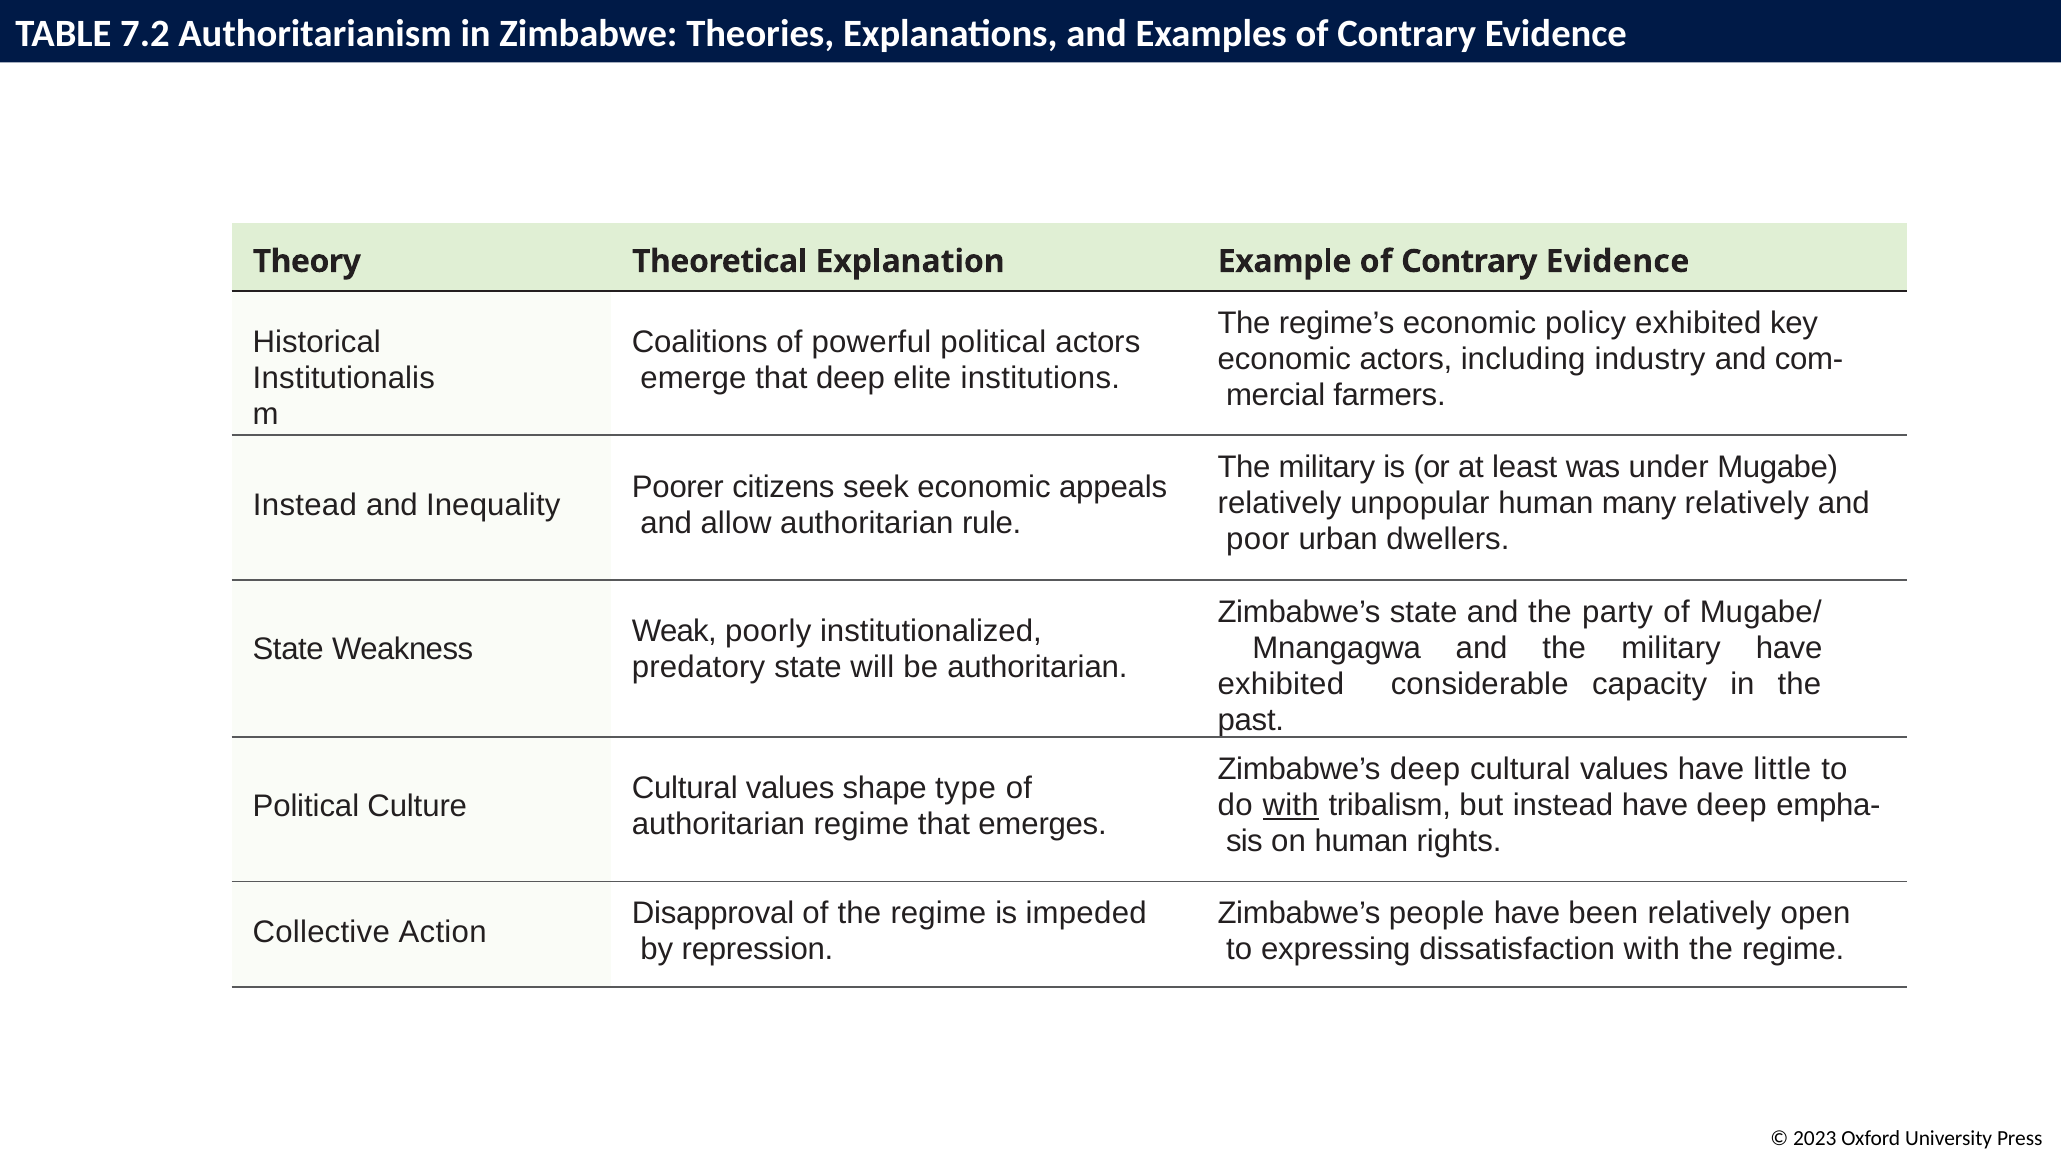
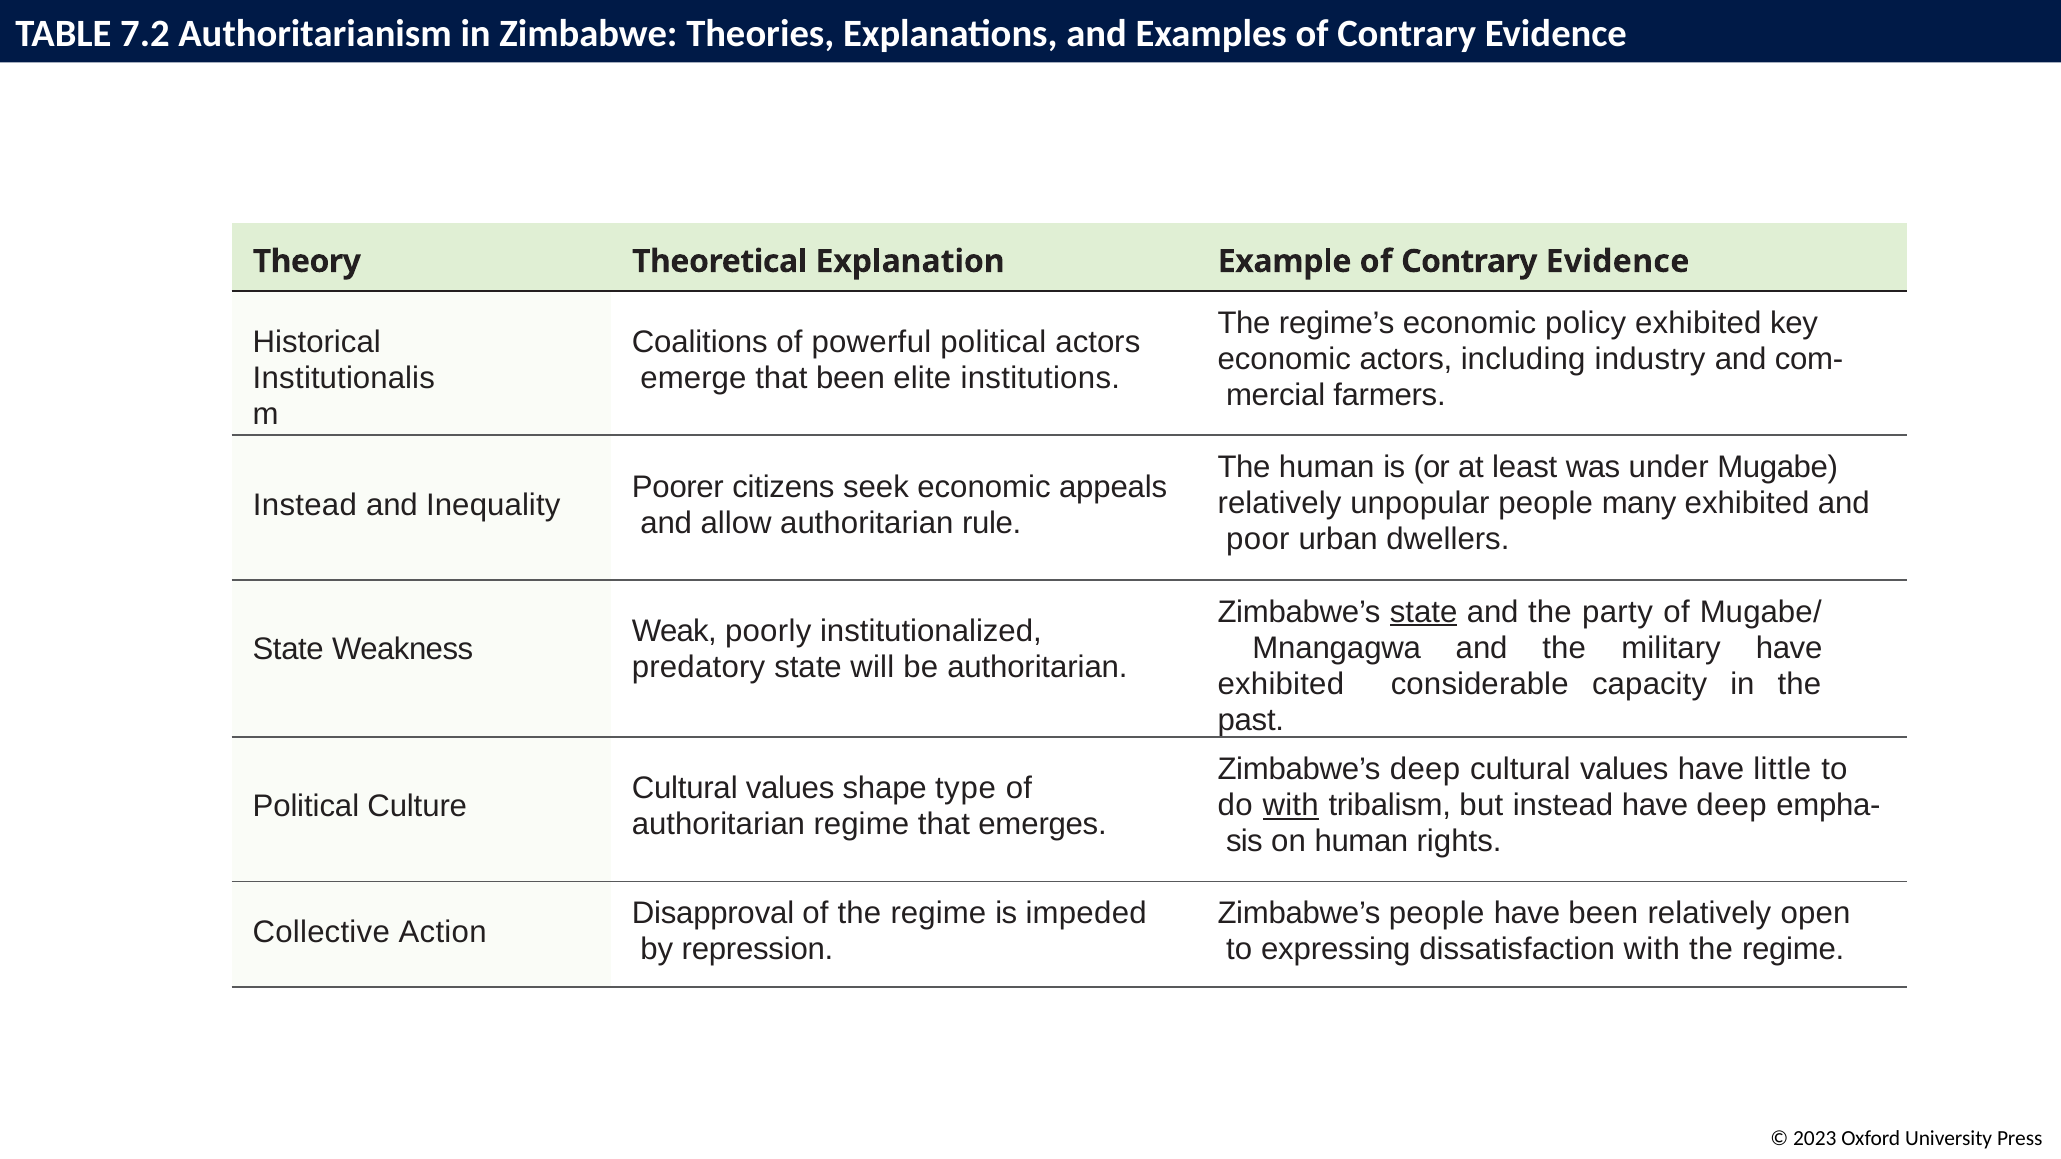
that deep: deep -> been
military at (1327, 468): military -> human
unpopular human: human -> people
many relatively: relatively -> exhibited
state at (1424, 612) underline: none -> present
